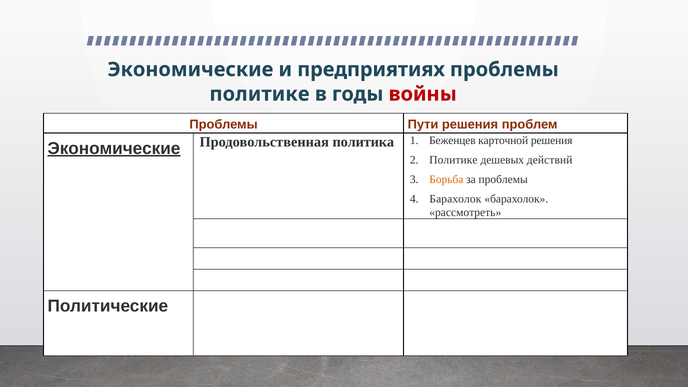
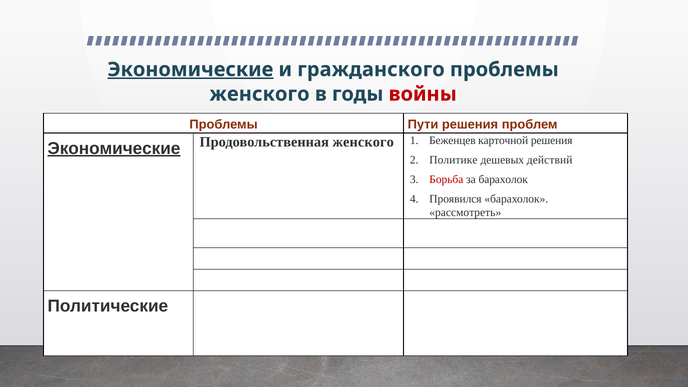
Экономические at (190, 70) underline: none -> present
предприятиях: предприятиях -> гражданского
политике at (260, 94): политике -> женского
Продовольственная политика: политика -> женского
Борьба colour: orange -> red
за проблемы: проблемы -> барахолок
Барахолок at (455, 199): Барахолок -> Проявился
